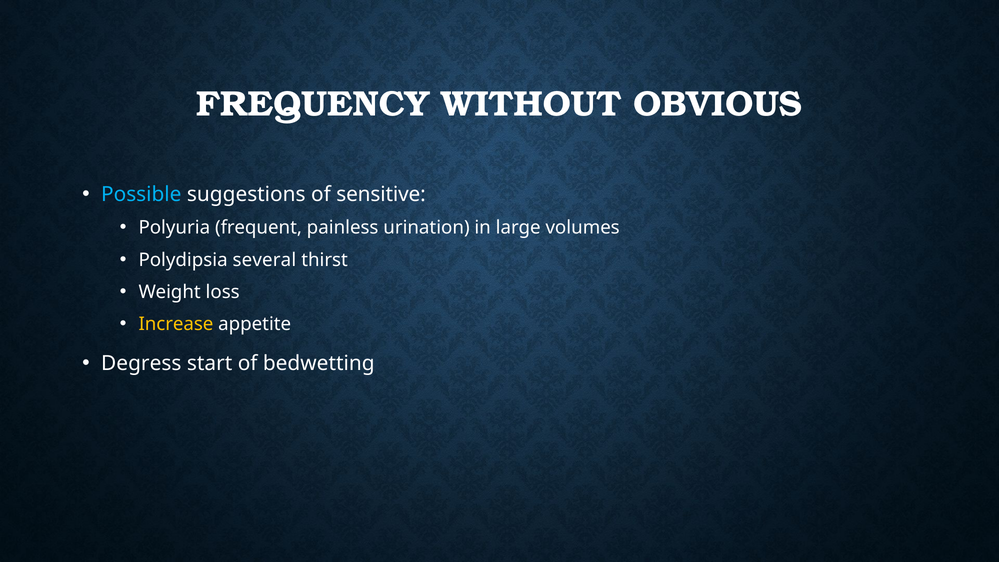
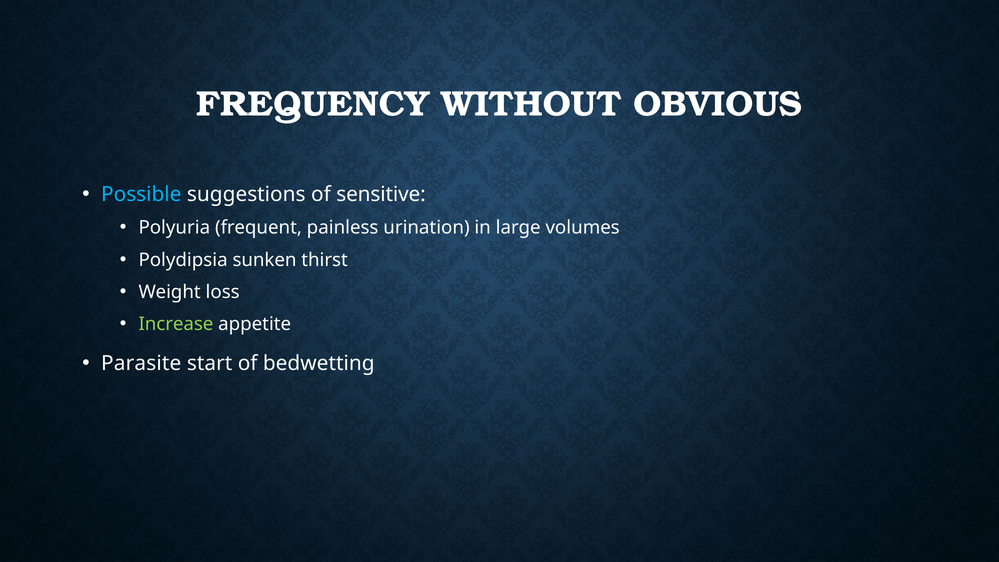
several: several -> sunken
Increase colour: yellow -> light green
Degress: Degress -> Parasite
